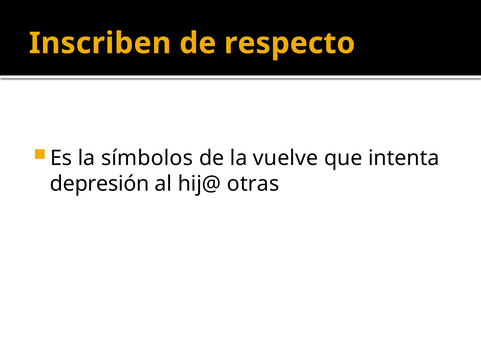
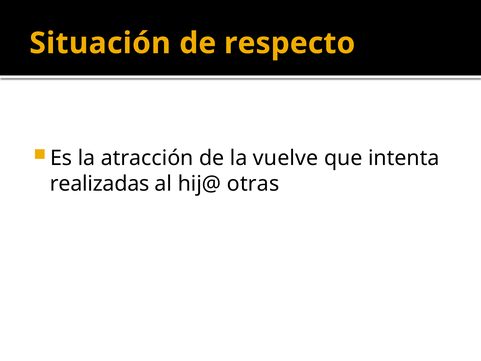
Inscriben: Inscriben -> Situación
símbolos: símbolos -> atracción
depresión: depresión -> realizadas
